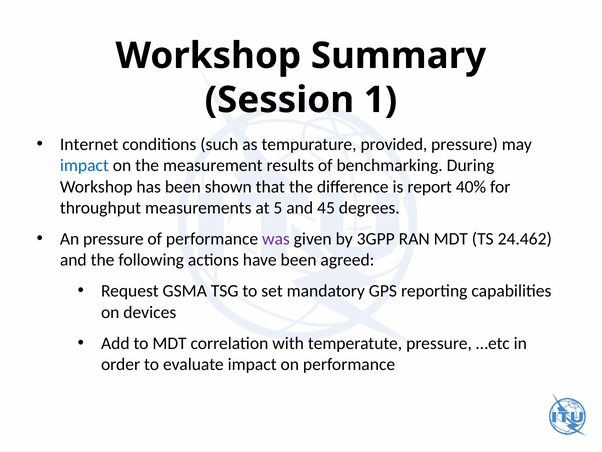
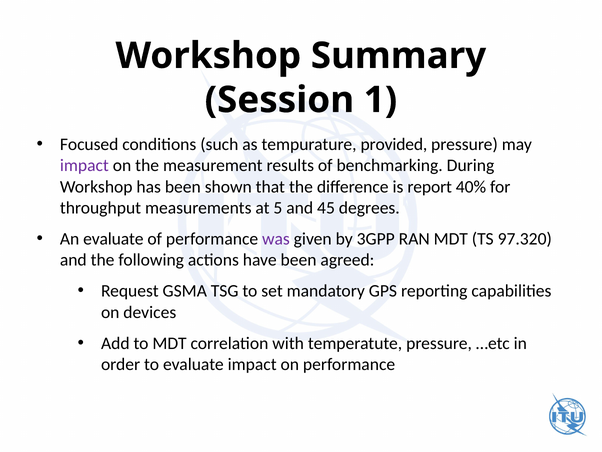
Internet: Internet -> Focused
impact at (84, 165) colour: blue -> purple
An pressure: pressure -> evaluate
24.462: 24.462 -> 97.320
